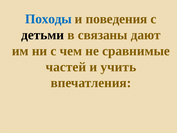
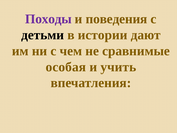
Походы colour: blue -> purple
связаны: связаны -> истории
частей: частей -> особая
